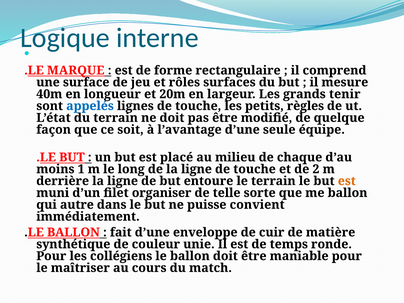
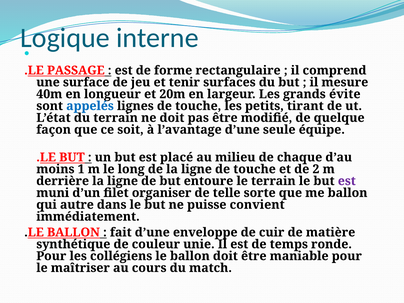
MARQUE: MARQUE -> PASSAGE
rôles: rôles -> tenir
tenir: tenir -> évite
règles: règles -> tirant
est at (347, 181) colour: orange -> purple
